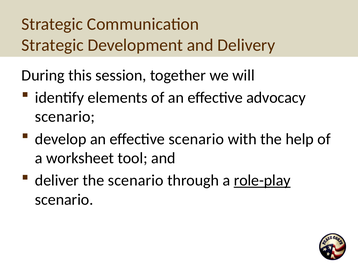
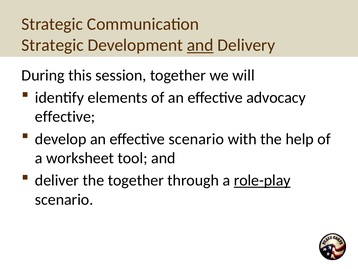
and at (200, 45) underline: none -> present
scenario at (65, 116): scenario -> effective
the scenario: scenario -> together
